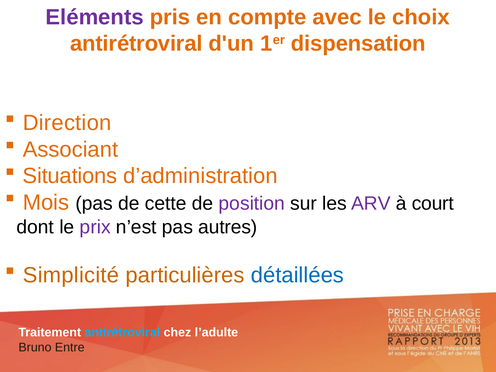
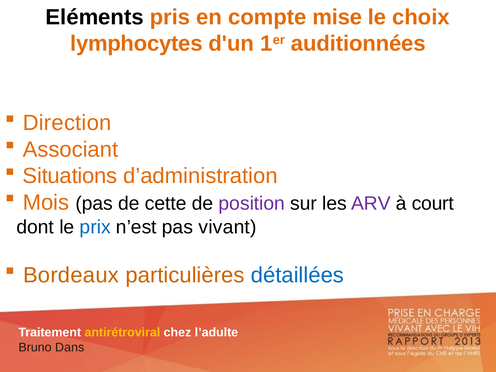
Eléments colour: purple -> black
avec: avec -> mise
antirétroviral at (136, 44): antirétroviral -> lymphocytes
dispensation: dispensation -> auditionnées
prix colour: purple -> blue
autres: autres -> vivant
Simplicité: Simplicité -> Bordeaux
antirétroviral at (122, 332) colour: light blue -> yellow
Entre: Entre -> Dans
